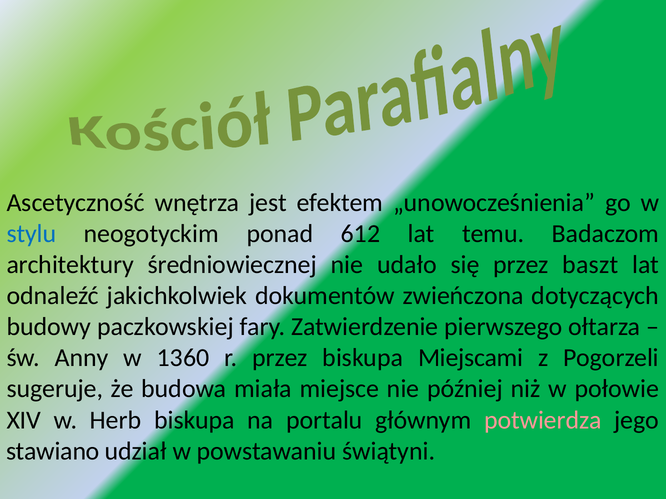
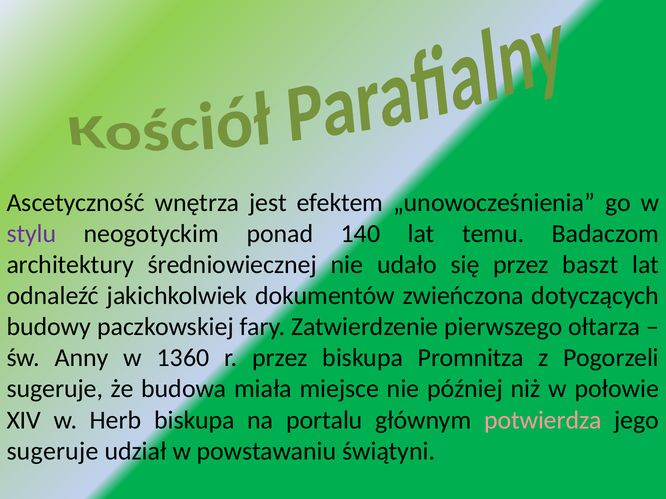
stylu colour: blue -> purple
612: 612 -> 140
Miejscami: Miejscami -> Promnitza
stawiano at (53, 451): stawiano -> sugeruje
